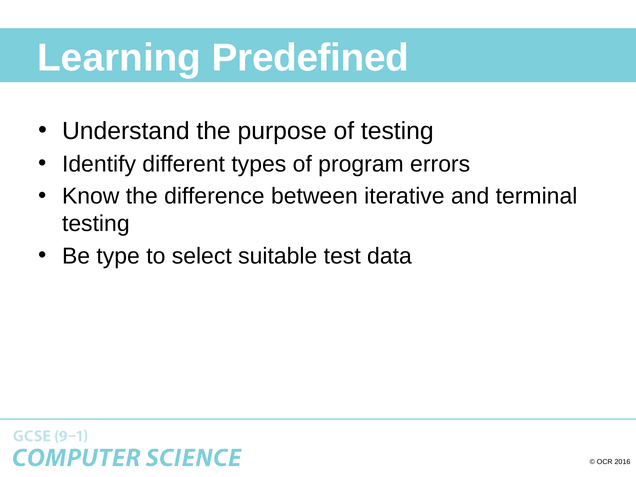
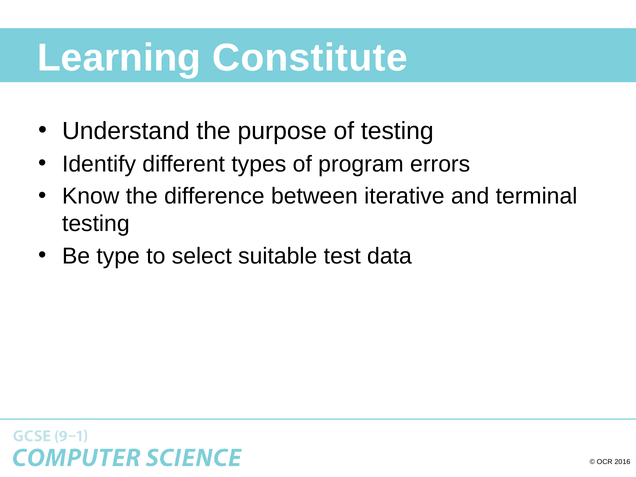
Predefined: Predefined -> Constitute
